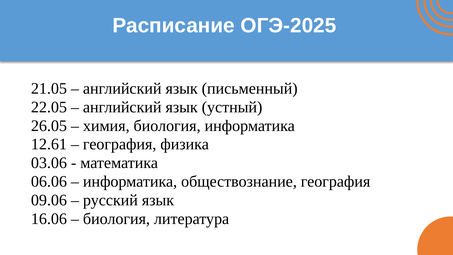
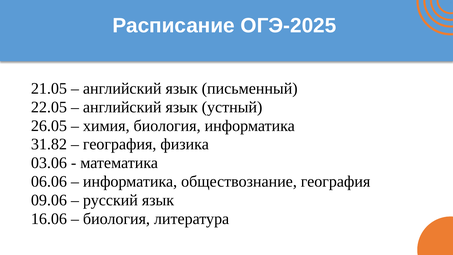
12.61: 12.61 -> 31.82
